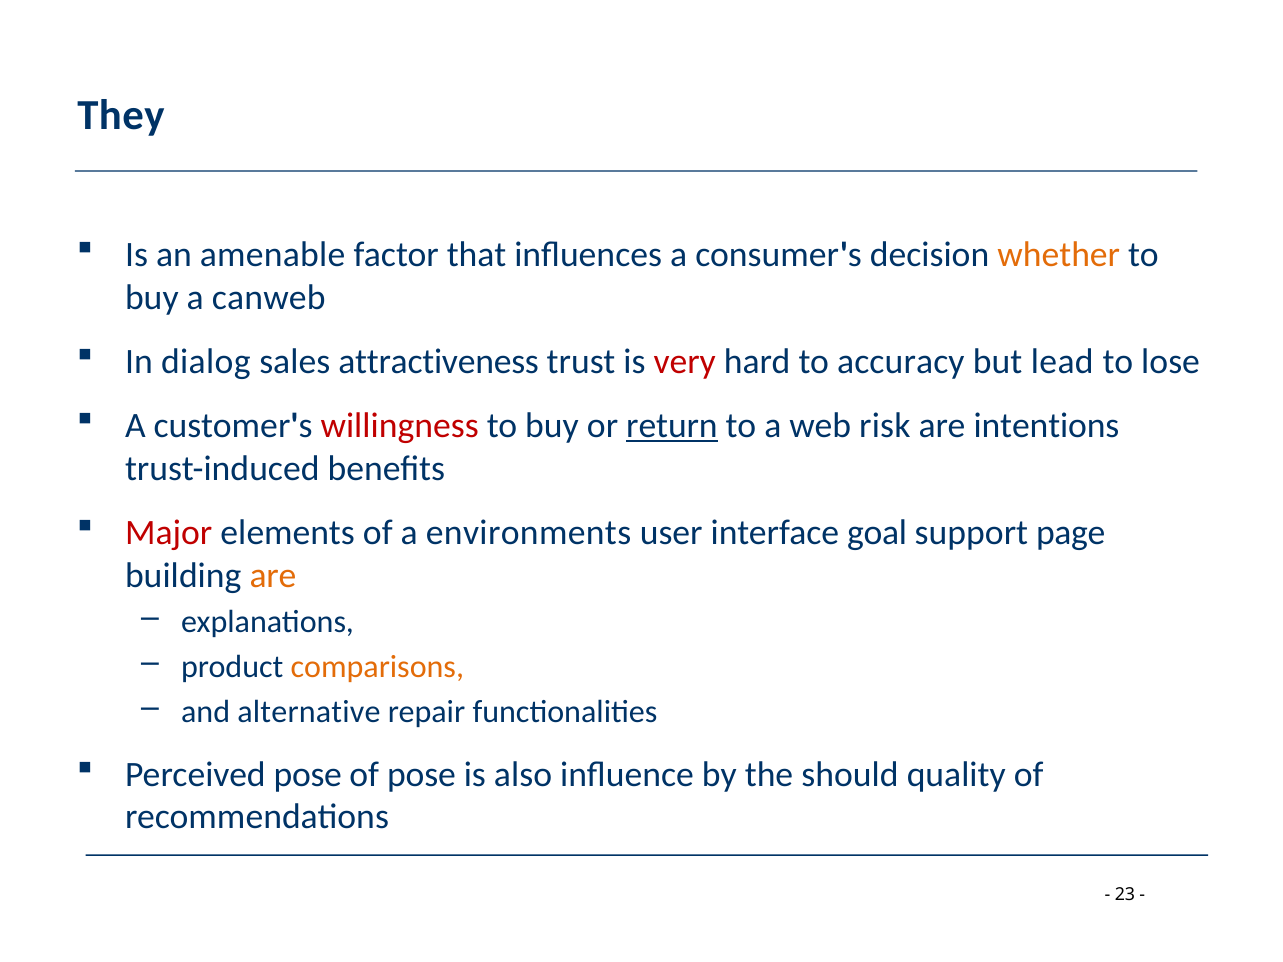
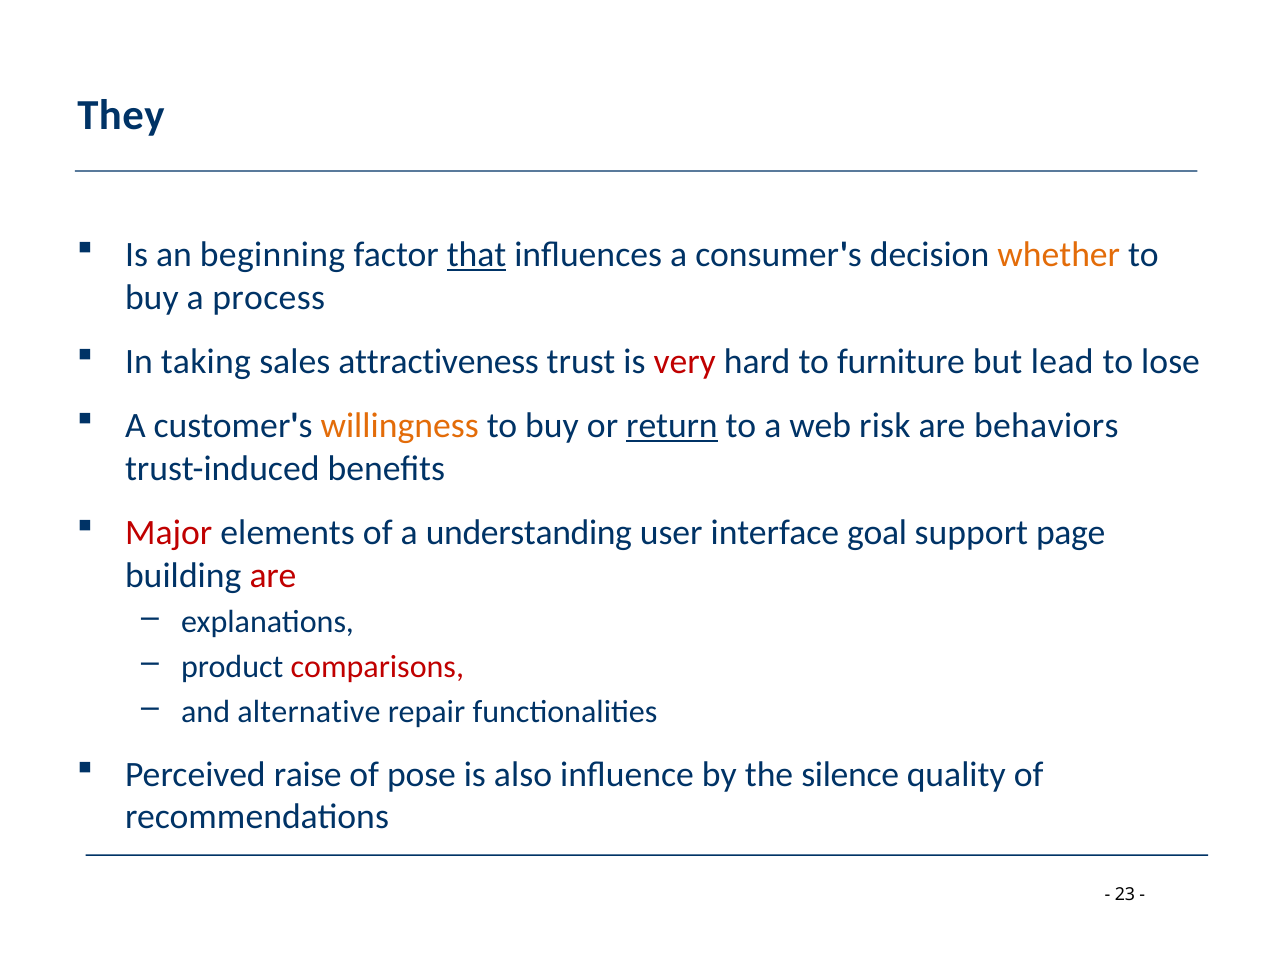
amenable: amenable -> beginning
that underline: none -> present
canweb: canweb -> process
dialog: dialog -> taking
accuracy: accuracy -> furniture
willingness colour: red -> orange
intentions: intentions -> behaviors
environments: environments -> understanding
are at (273, 576) colour: orange -> red
comparisons colour: orange -> red
Perceived pose: pose -> raise
should: should -> silence
